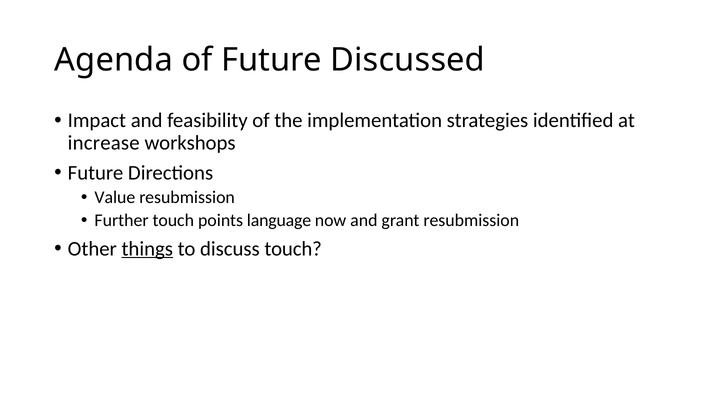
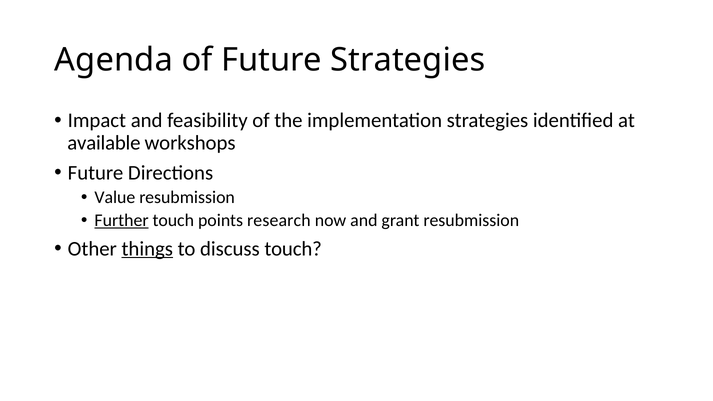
Future Discussed: Discussed -> Strategies
increase: increase -> available
Further underline: none -> present
language: language -> research
